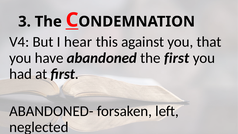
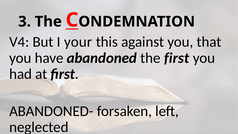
hear: hear -> your
